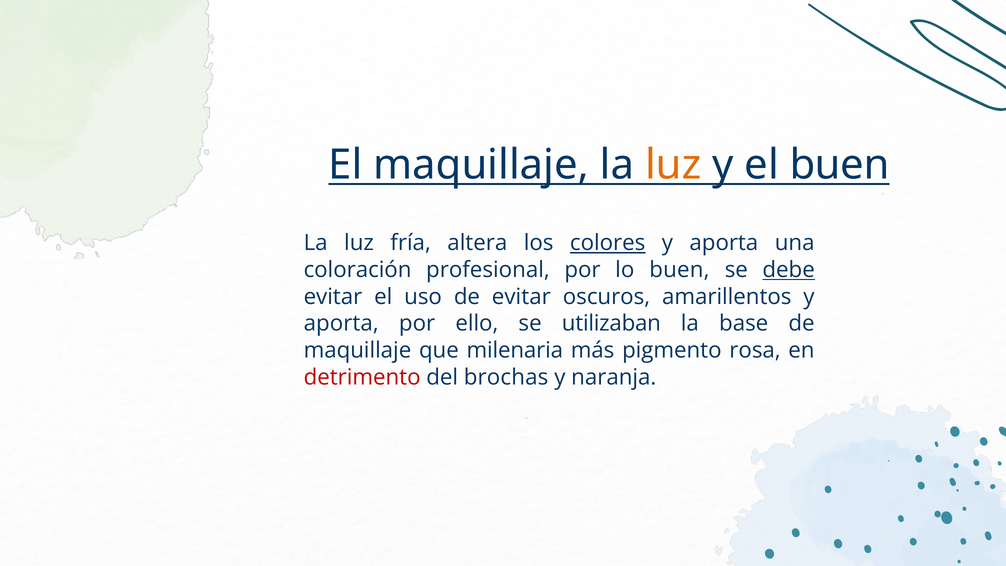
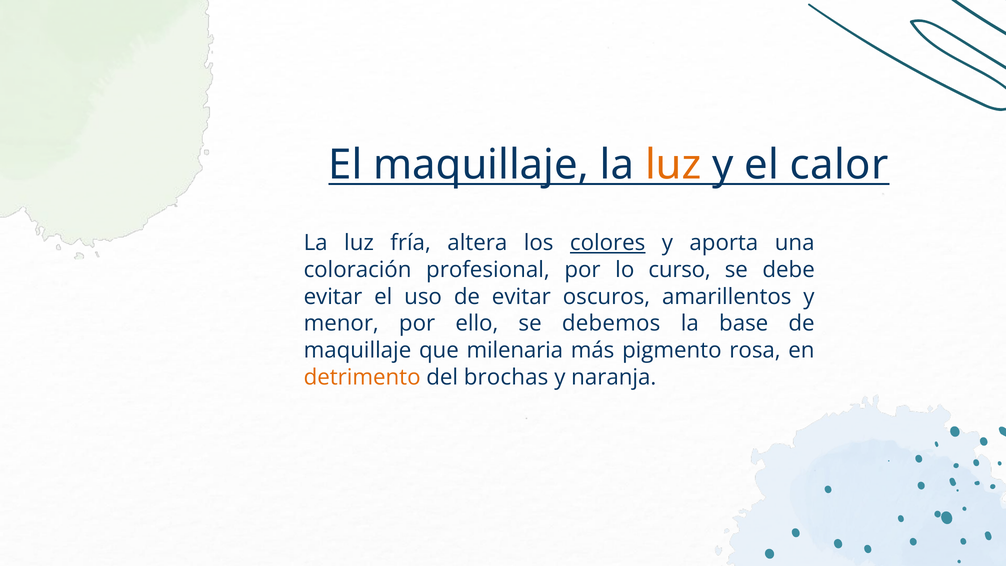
el buen: buen -> calor
lo buen: buen -> curso
debe underline: present -> none
aporta at (341, 323): aporta -> menor
utilizaban: utilizaban -> debemos
detrimento colour: red -> orange
